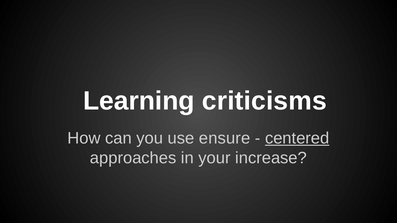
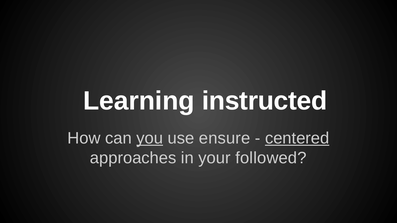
criticisms: criticisms -> instructed
you underline: none -> present
increase: increase -> followed
